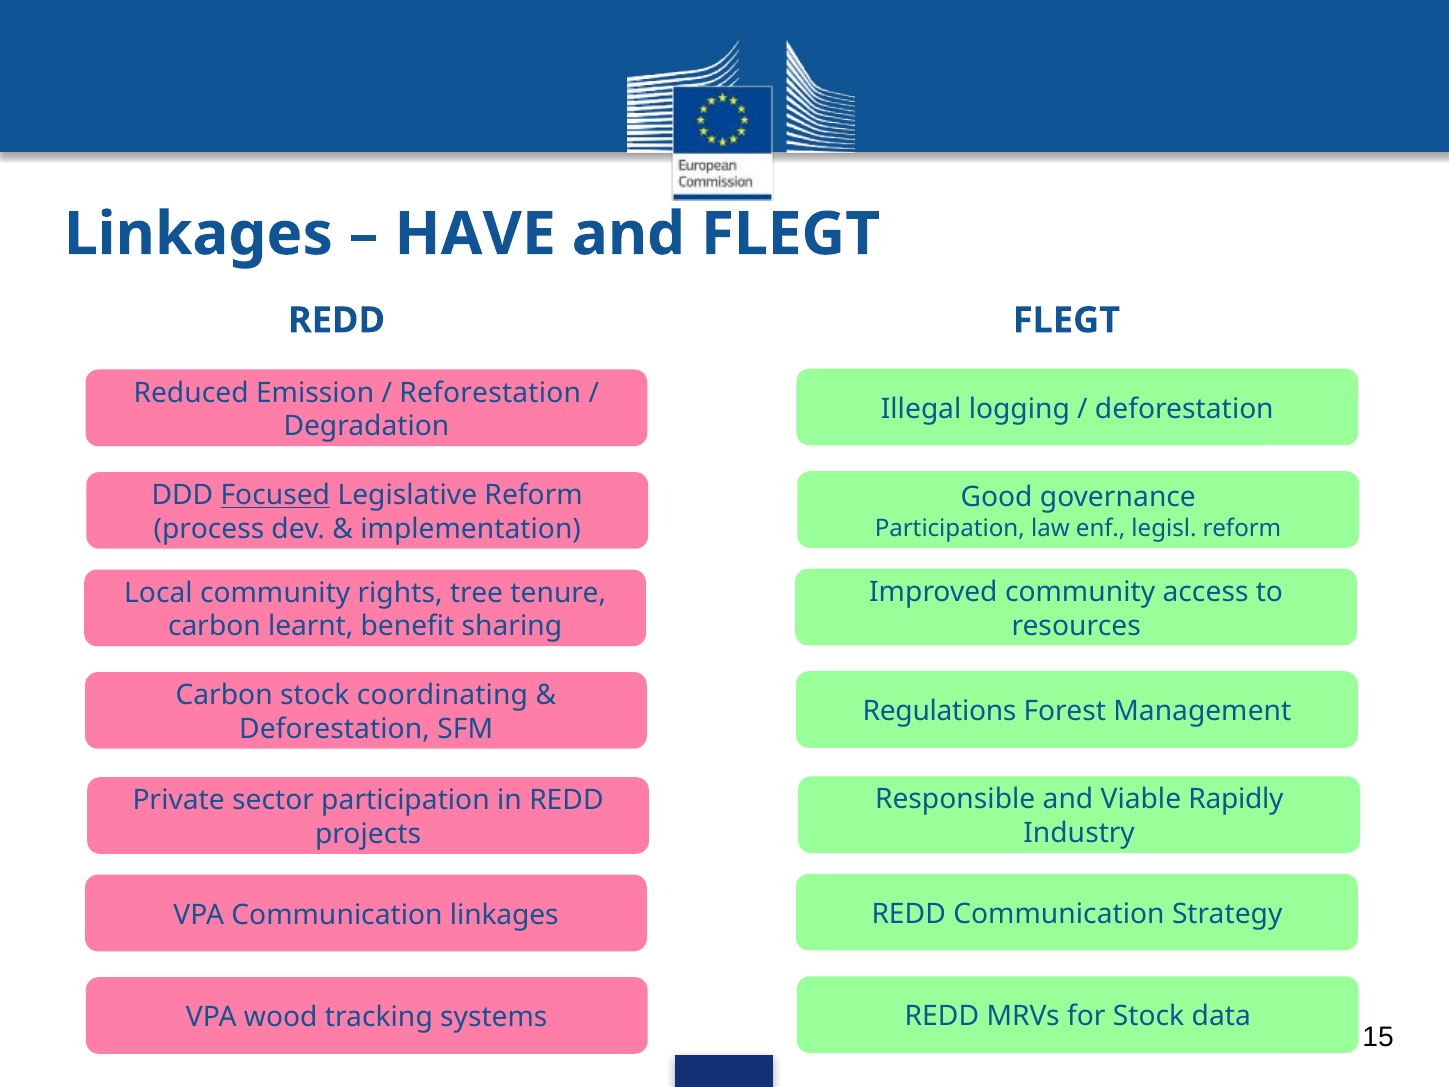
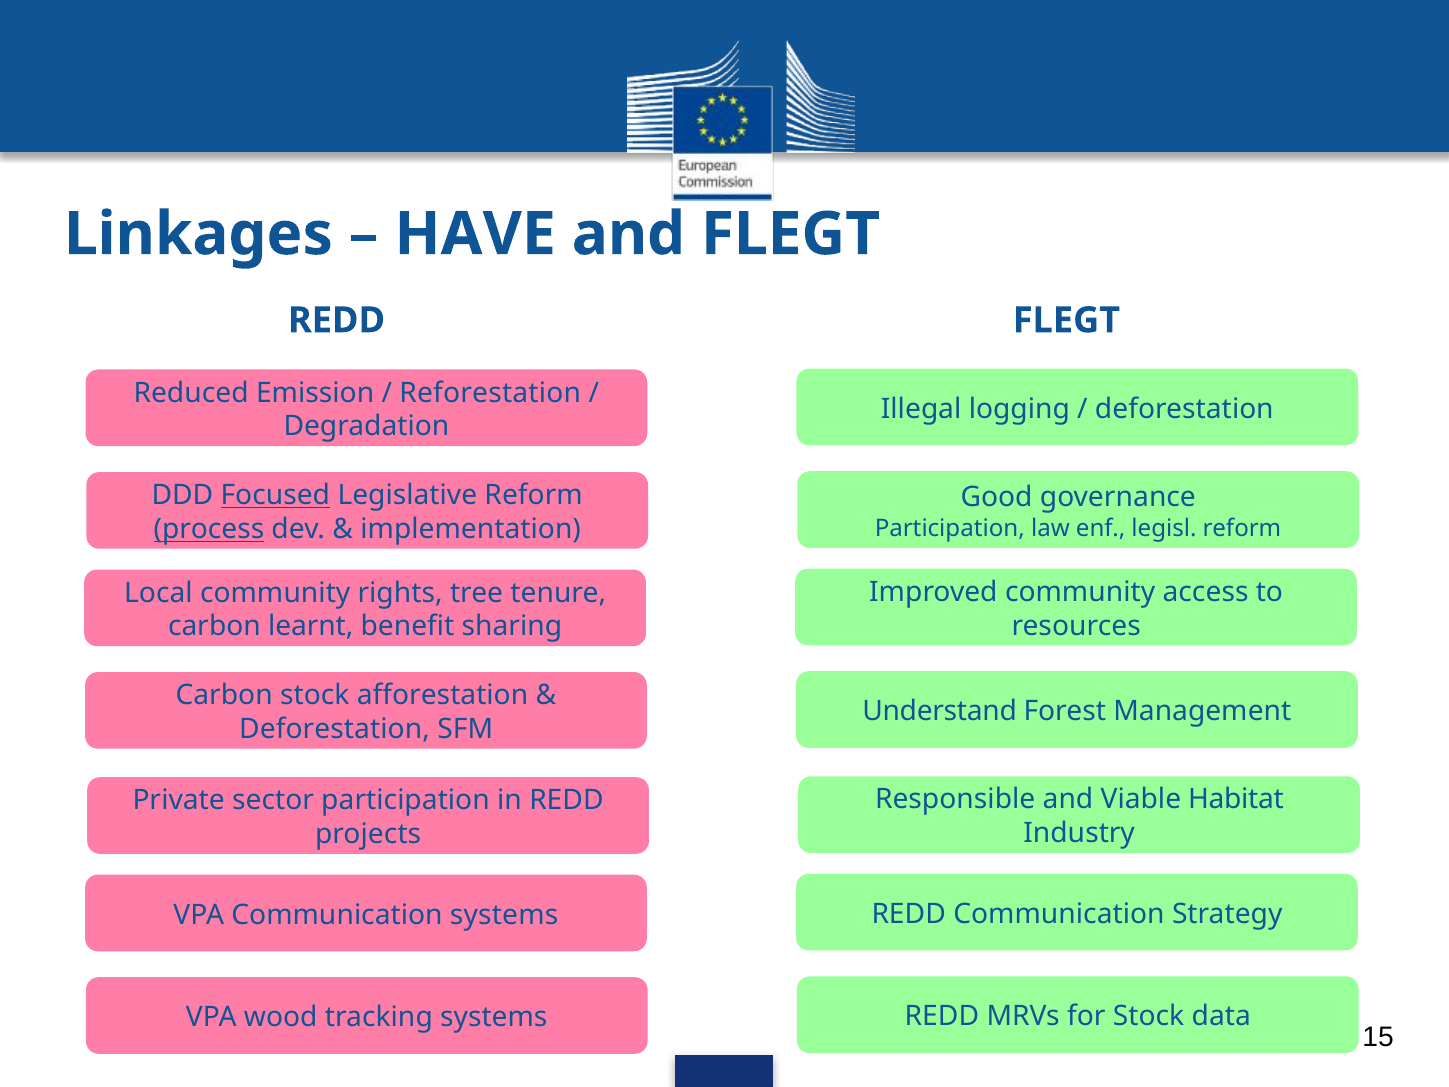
process underline: none -> present
coordinating: coordinating -> afforestation
Regulations: Regulations -> Understand
Rapidly: Rapidly -> Habitat
Communication linkages: linkages -> systems
